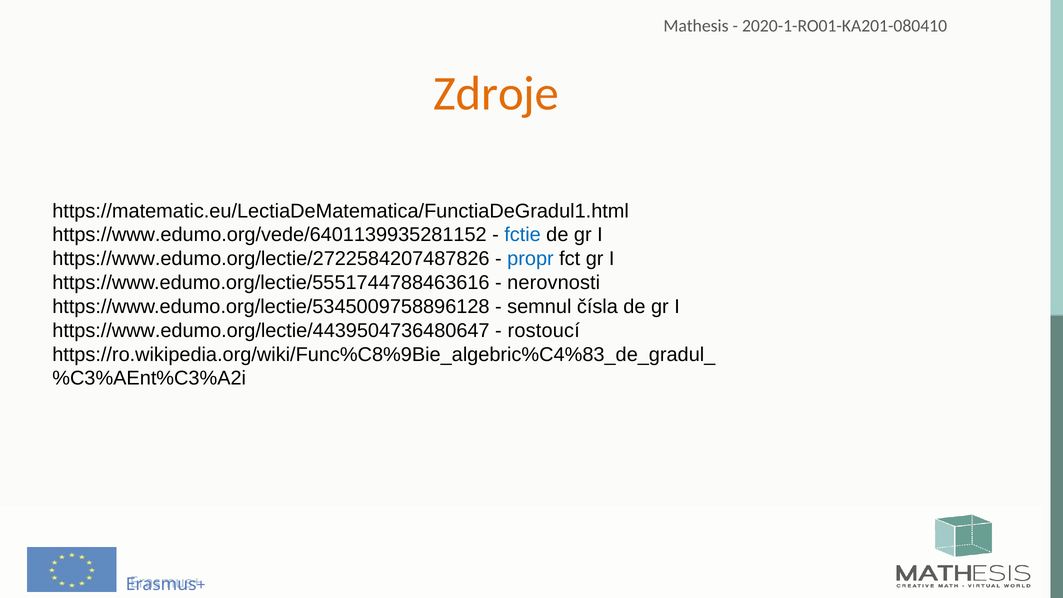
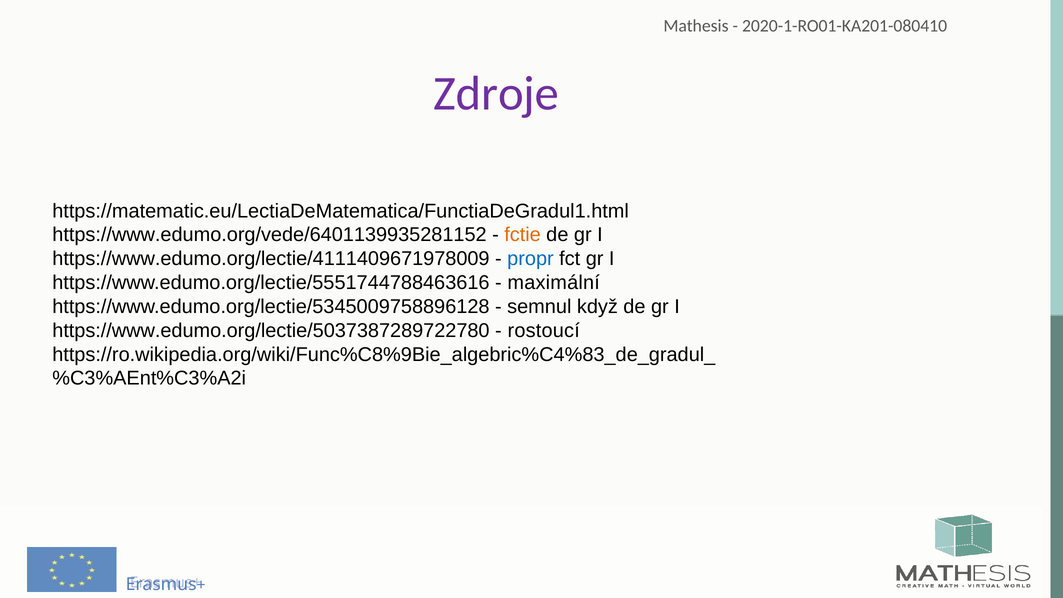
Zdroje colour: orange -> purple
fctie colour: blue -> orange
https://www.edumo.org/lectie/2722584207487826: https://www.edumo.org/lectie/2722584207487826 -> https://www.edumo.org/lectie/4111409671978009
nerovnosti: nerovnosti -> maximální
čísla: čísla -> když
https://www.edumo.org/lectie/4439504736480647: https://www.edumo.org/lectie/4439504736480647 -> https://www.edumo.org/lectie/5037387289722780
